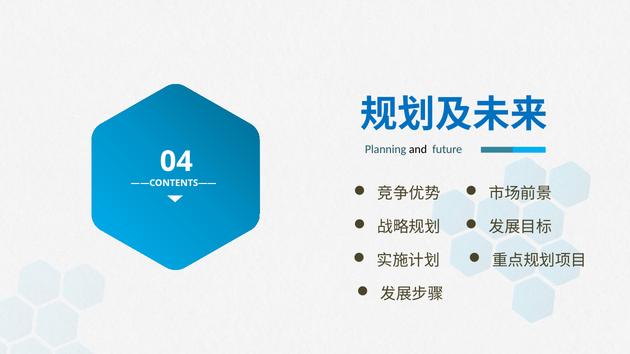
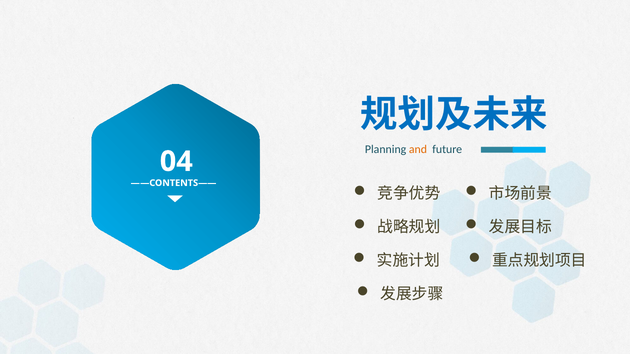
and colour: black -> orange
